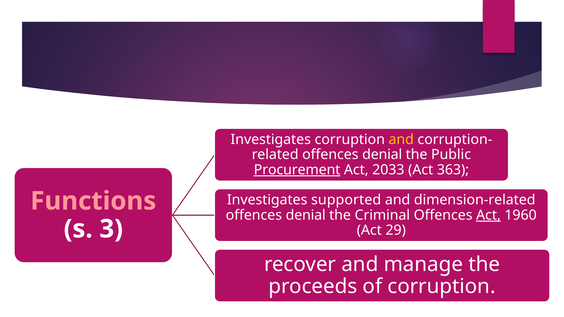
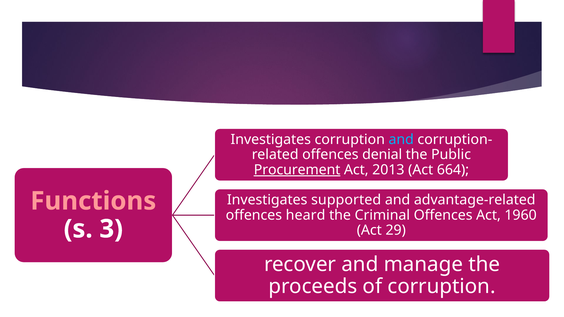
and at (401, 140) colour: yellow -> light blue
2033: 2033 -> 2013
363: 363 -> 664
dimension-related: dimension-related -> advantage-related
denial at (306, 215): denial -> heard
Act at (488, 215) underline: present -> none
